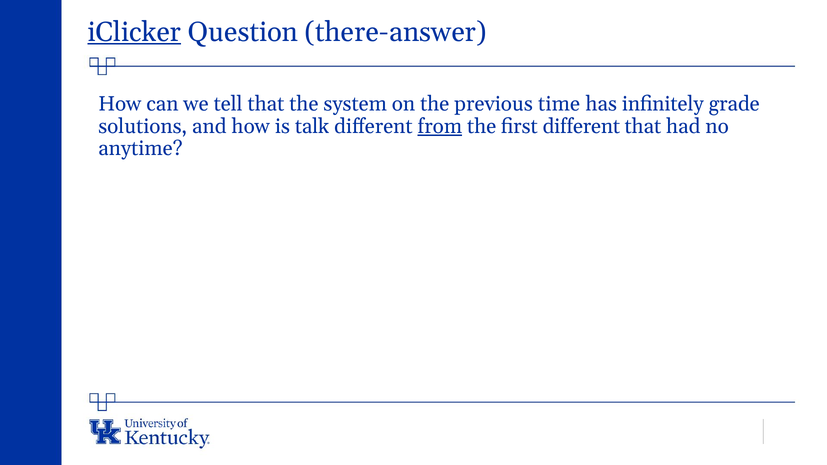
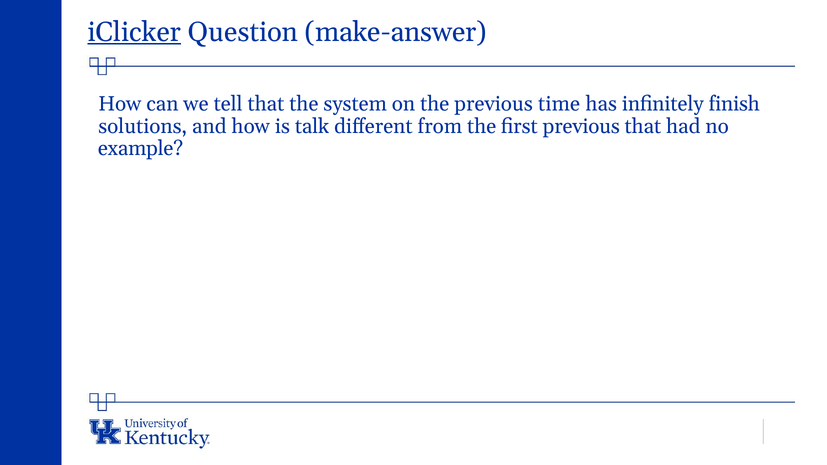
there-answer: there-answer -> make-answer
grade: grade -> finish
from underline: present -> none
first different: different -> previous
anytime: anytime -> example
